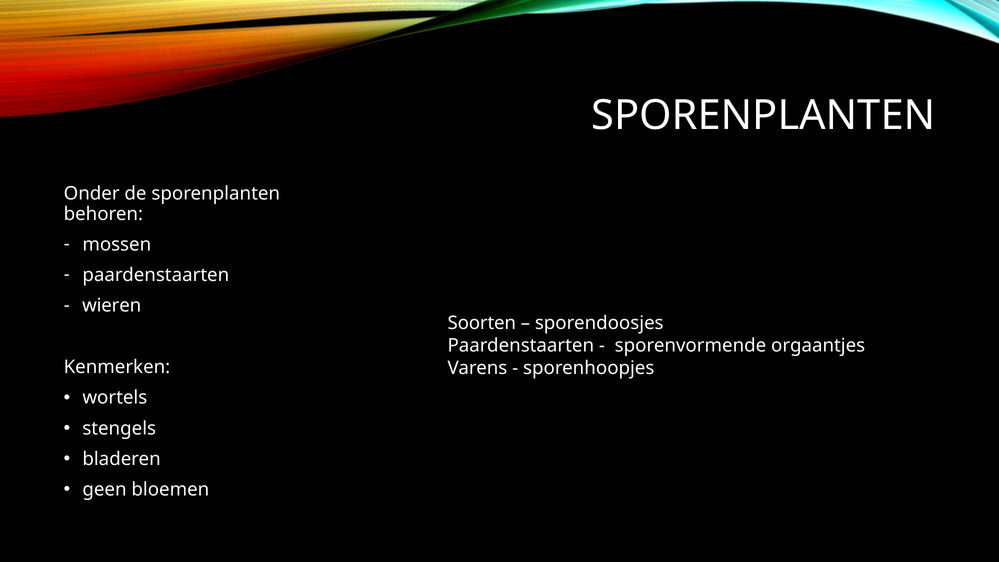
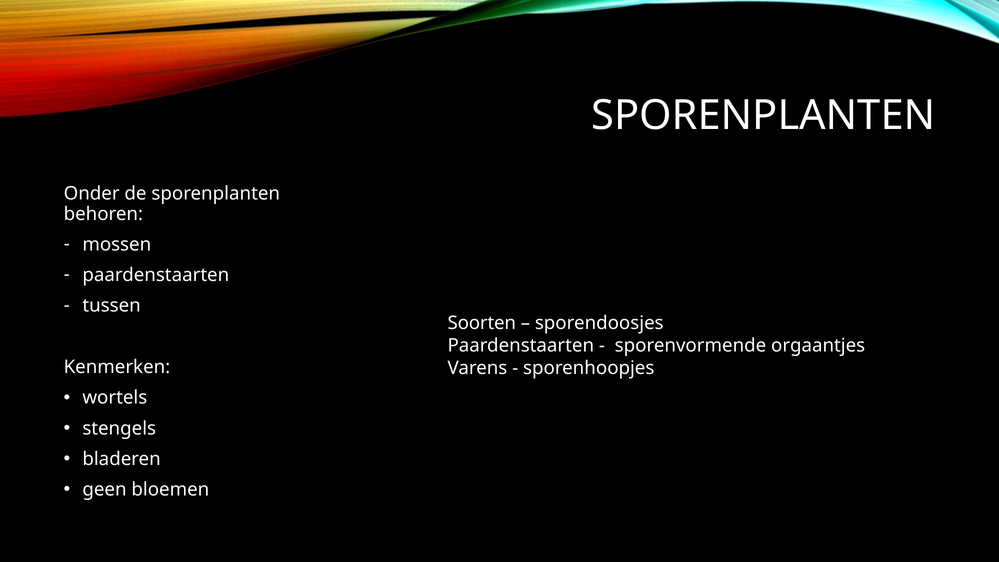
wieren: wieren -> tussen
